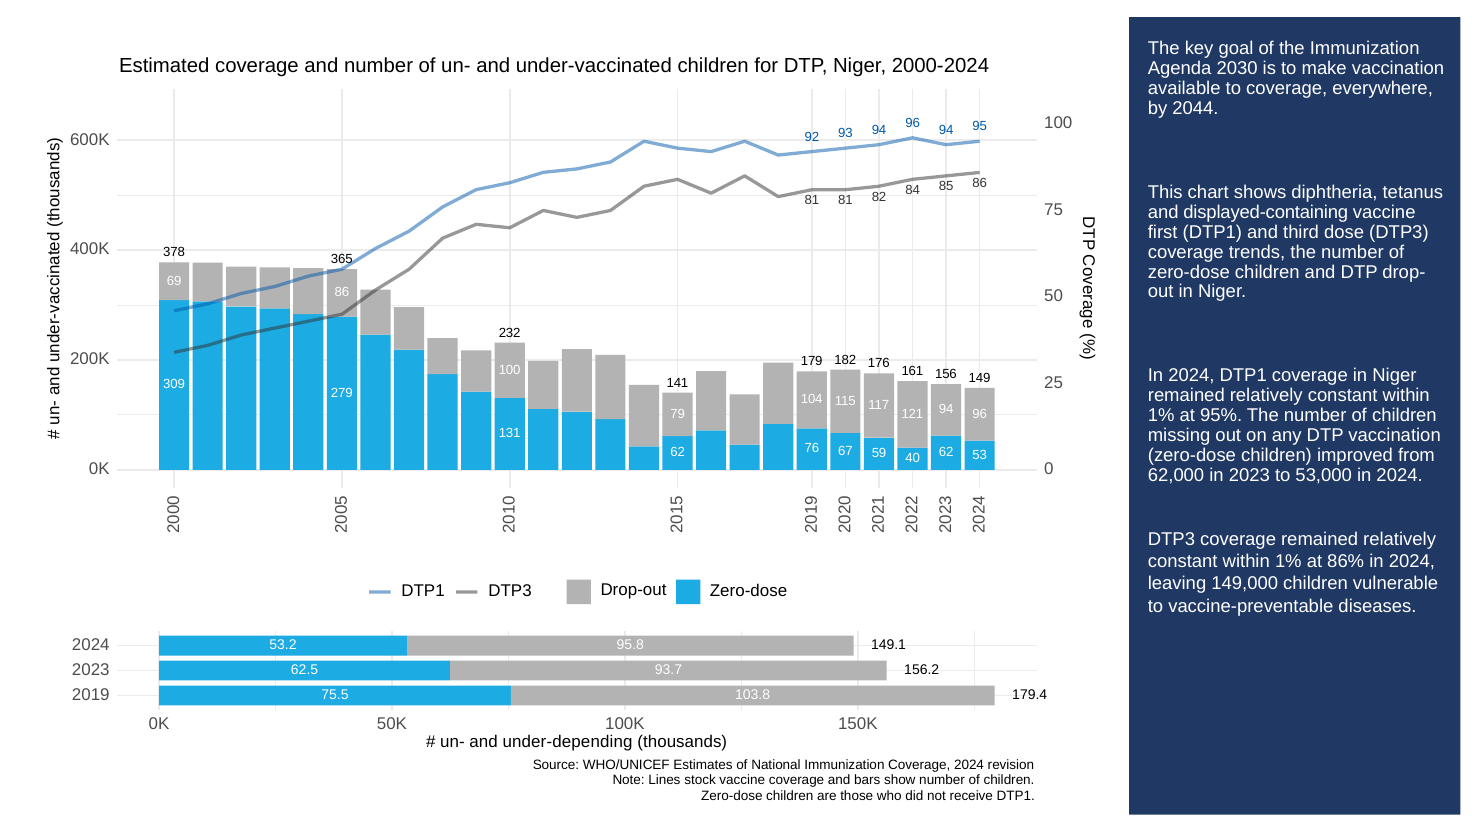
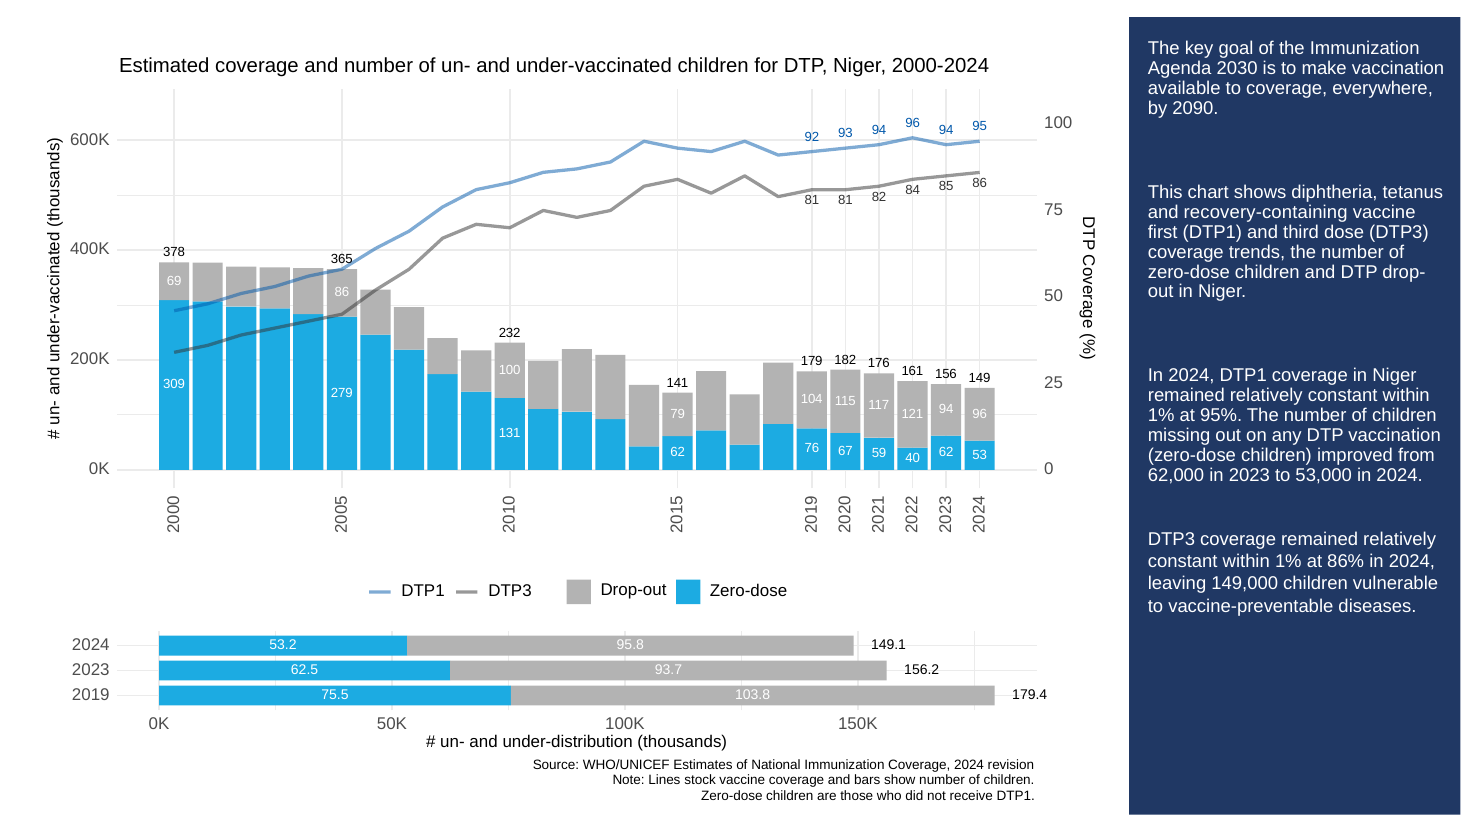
2044: 2044 -> 2090
displayed-containing: displayed-containing -> recovery-containing
under-depending: under-depending -> under-distribution
